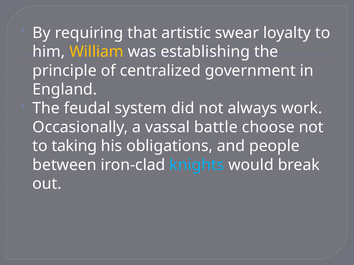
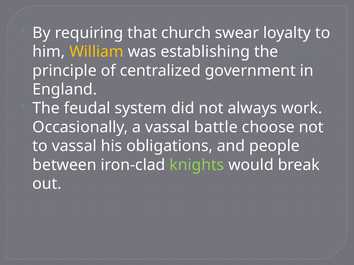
artistic: artistic -> church
to taking: taking -> vassal
knights colour: light blue -> light green
